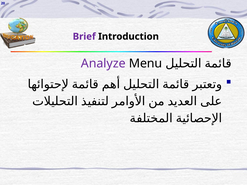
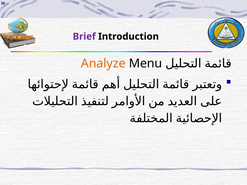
Analyze colour: purple -> orange
